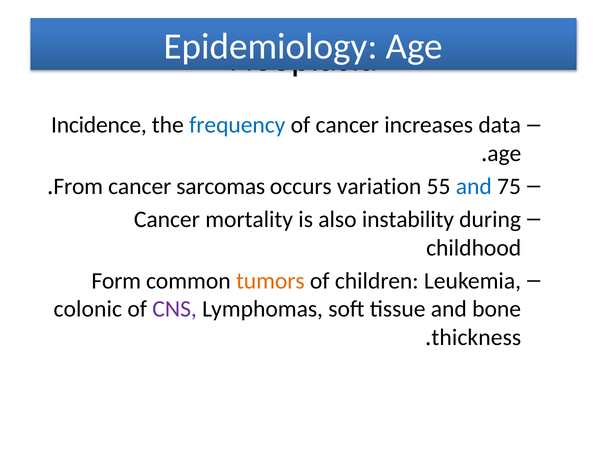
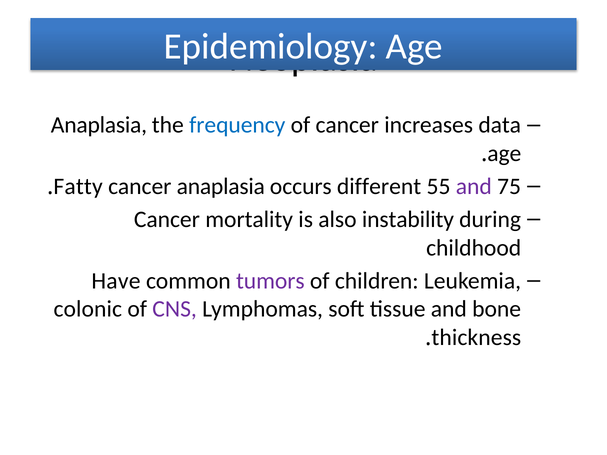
Incidence at (99, 125): Incidence -> Anaplasia
From: From -> Fatty
cancer sarcomas: sarcomas -> anaplasia
variation: variation -> different
and at (474, 186) colour: blue -> purple
Form: Form -> Have
tumors colour: orange -> purple
